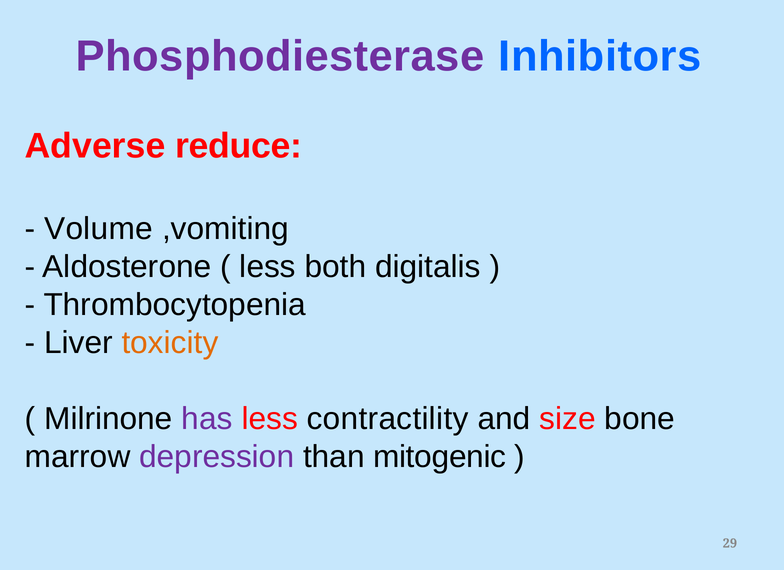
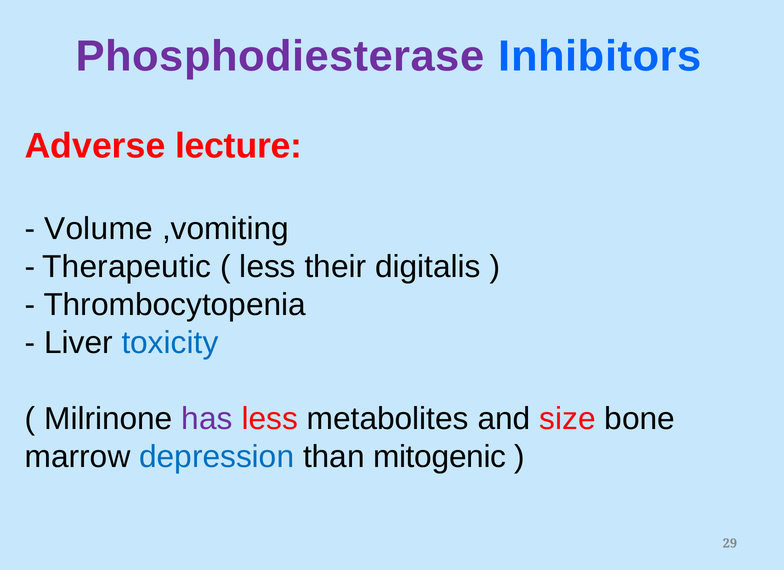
reduce: reduce -> lecture
Aldosterone: Aldosterone -> Therapeutic
both: both -> their
toxicity colour: orange -> blue
contractility: contractility -> metabolites
depression colour: purple -> blue
